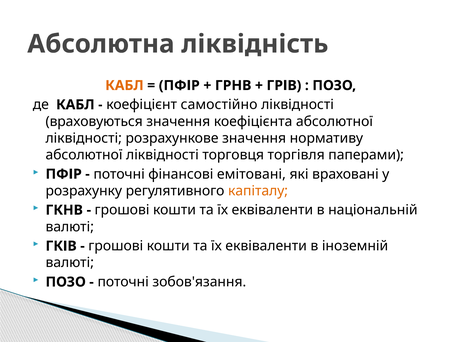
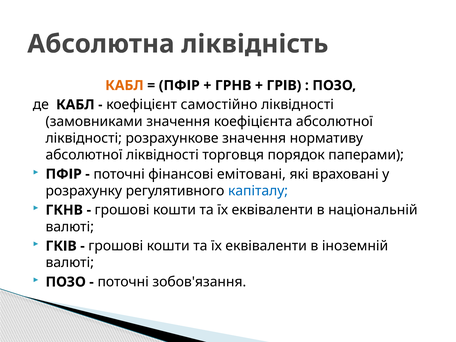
враховуються: враховуються -> замовниками
торгівля: торгівля -> порядок
капіталу colour: orange -> blue
